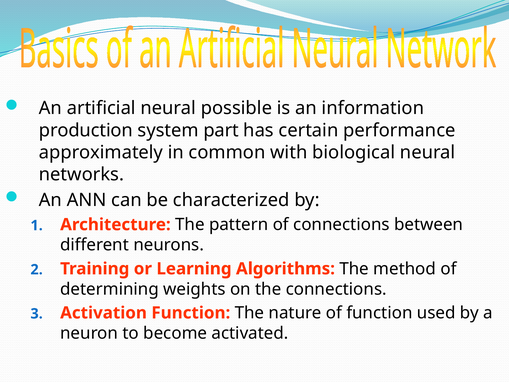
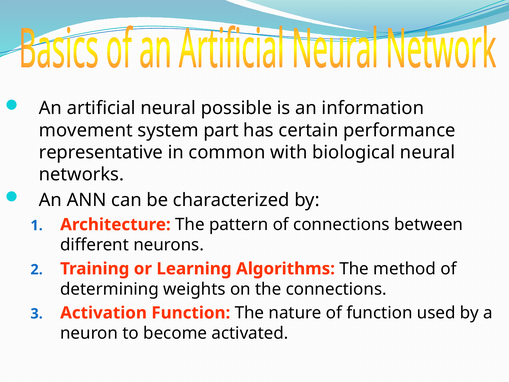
production: production -> movement
approximately: approximately -> representative
